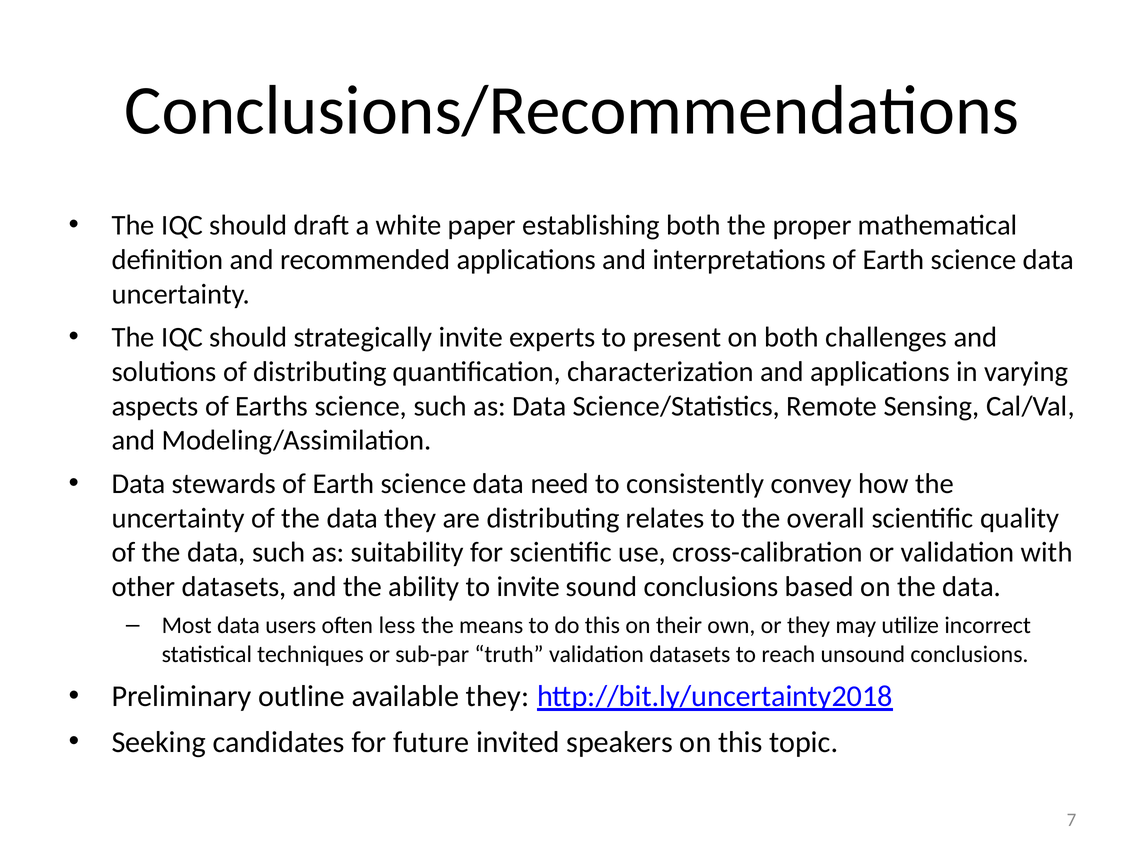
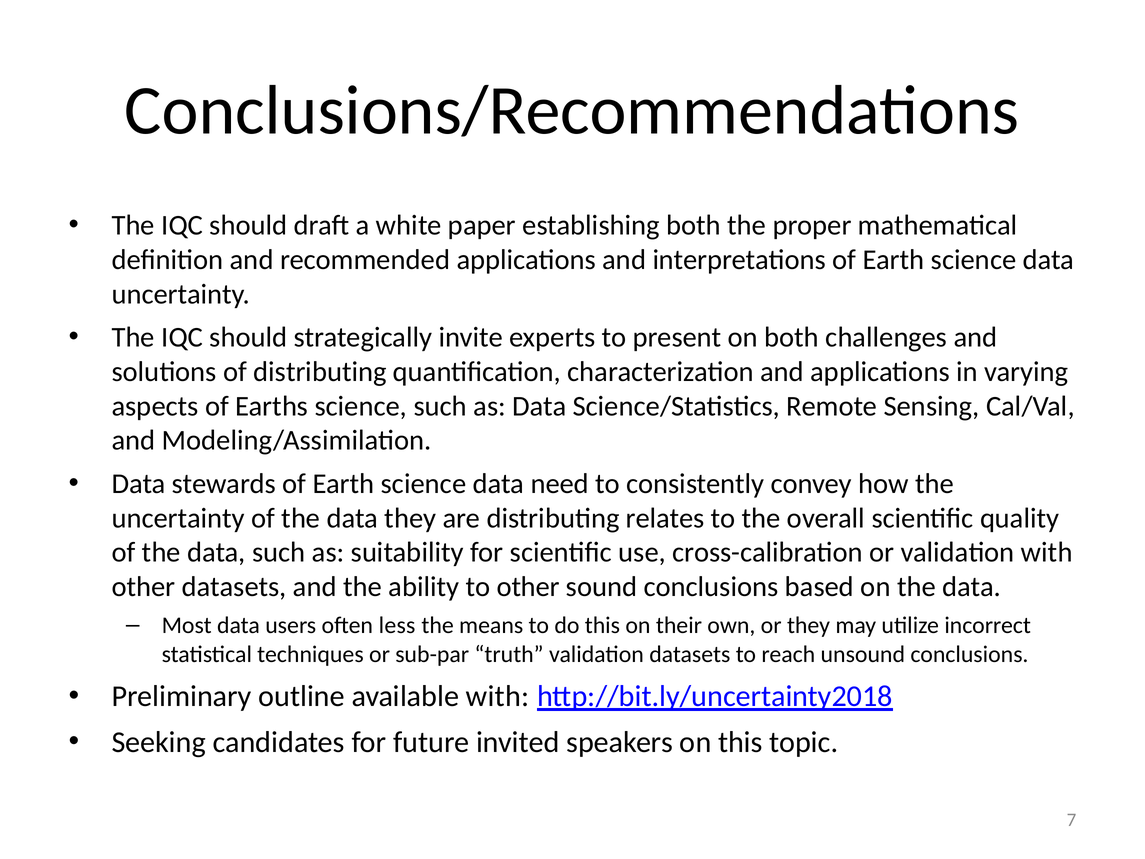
to invite: invite -> other
available they: they -> with
